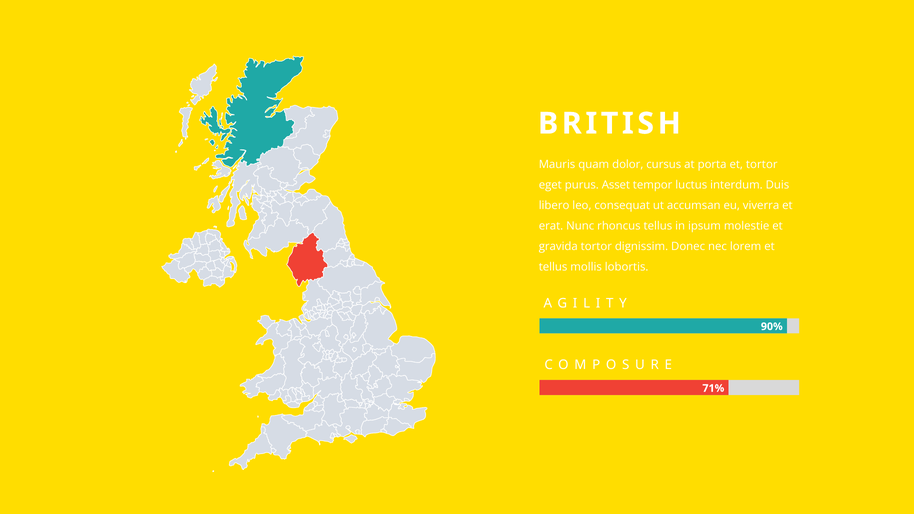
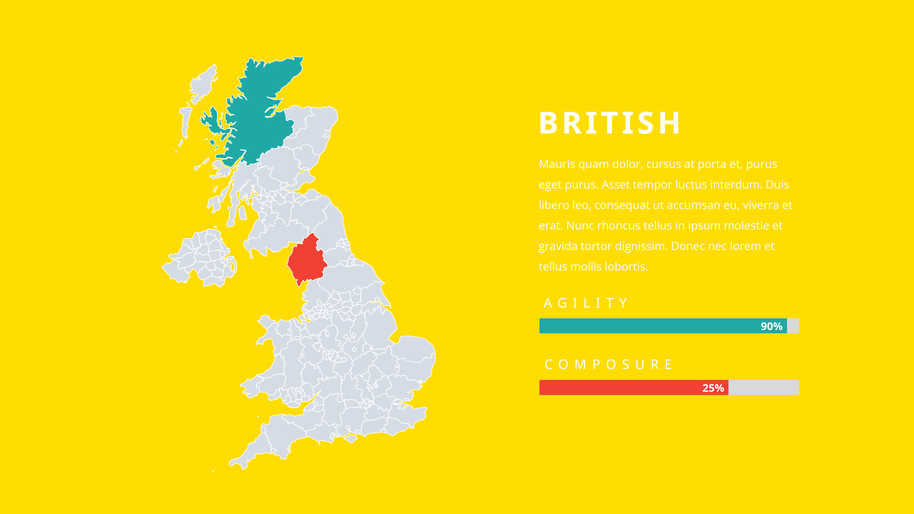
et tortor: tortor -> purus
71%: 71% -> 25%
